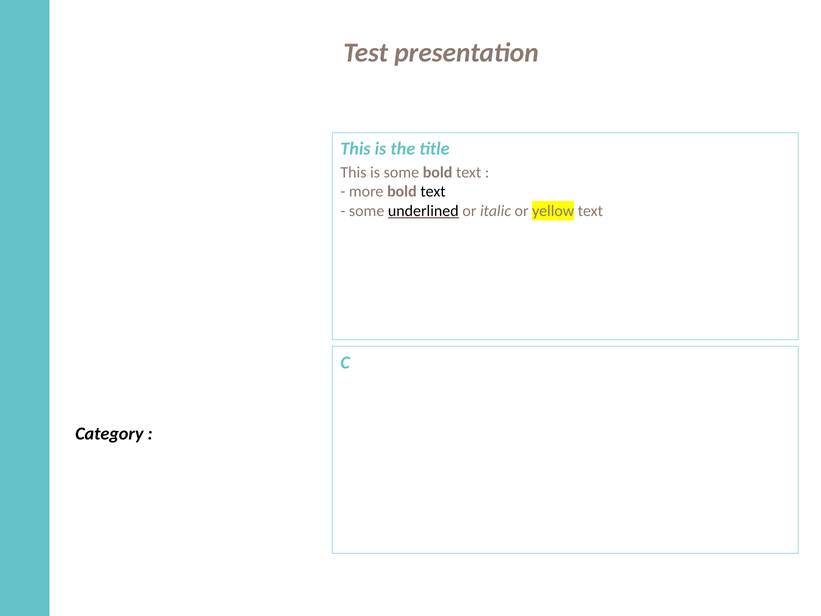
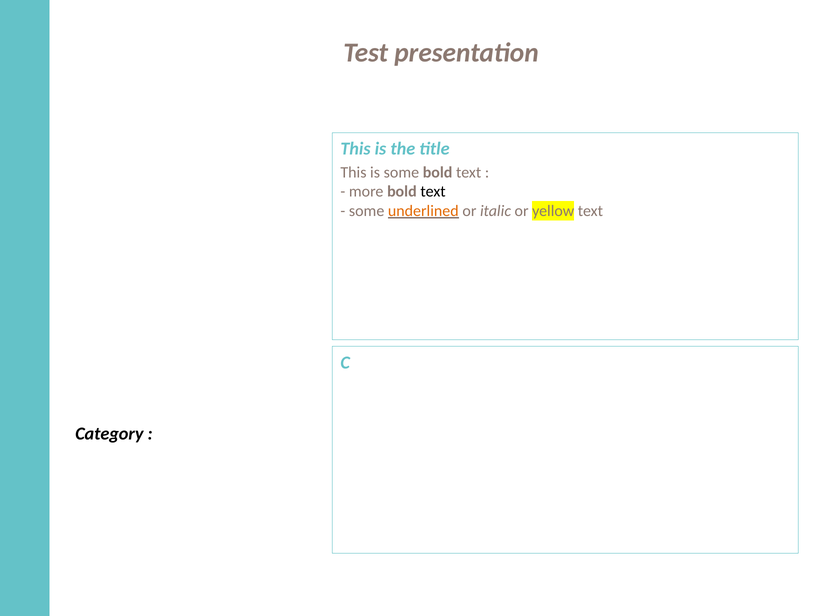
underlined colour: black -> orange
